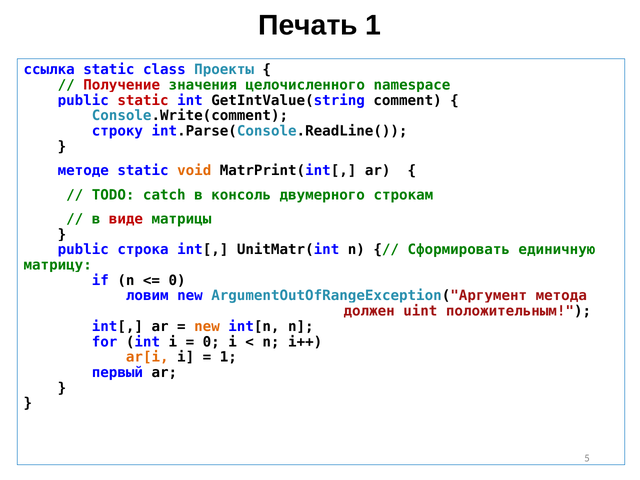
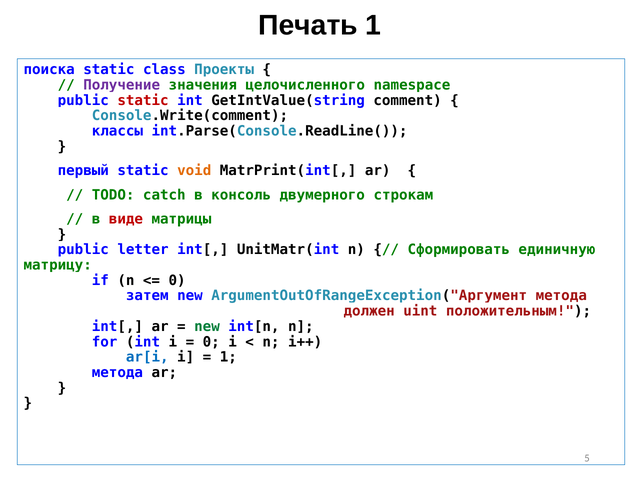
ссылка: ссылка -> поиска
Получение colour: red -> purple
строку: строку -> классы
методе: методе -> первый
строка: строка -> letter
ловим: ловим -> затем
new at (207, 326) colour: orange -> green
ar[i colour: orange -> blue
первый at (117, 373): первый -> метода
